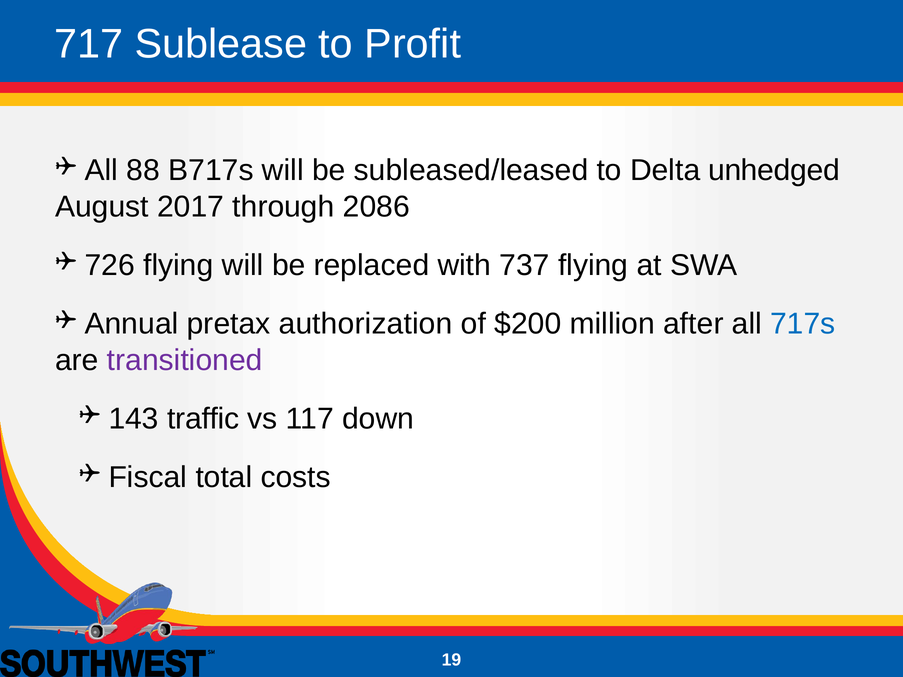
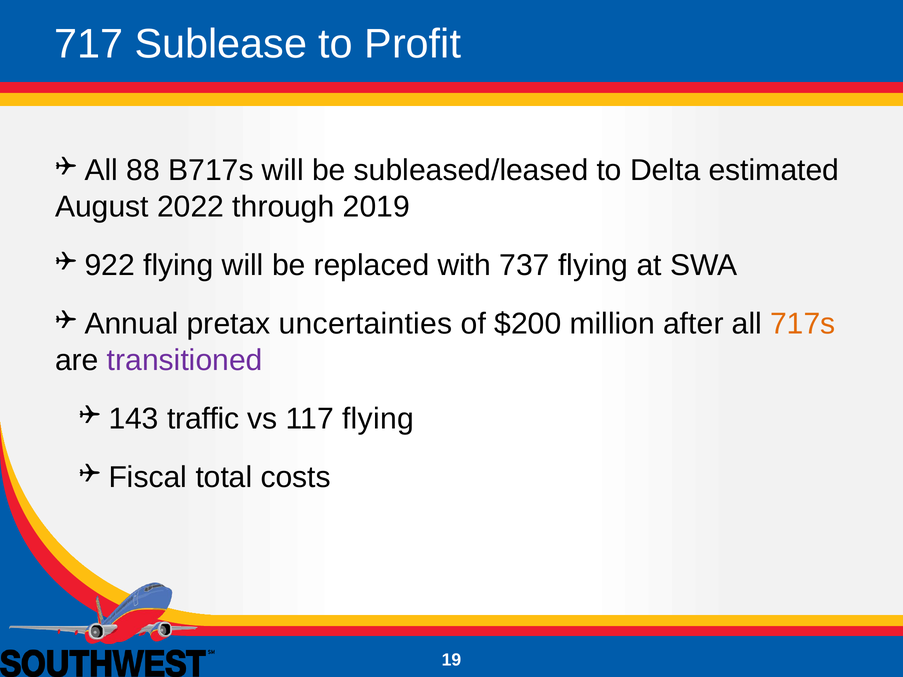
unhedged: unhedged -> estimated
2017: 2017 -> 2022
2086: 2086 -> 2019
726: 726 -> 922
authorization: authorization -> uncertainties
717s colour: blue -> orange
117 down: down -> flying
